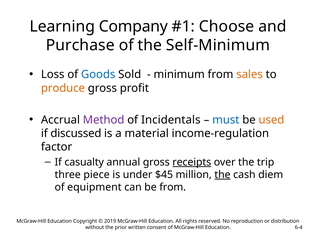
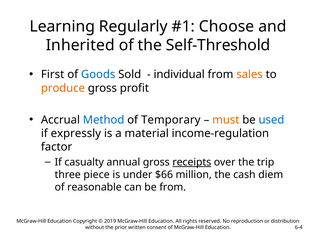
Company: Company -> Regularly
Purchase: Purchase -> Inherited
Self-Minimum: Self-Minimum -> Self-Threshold
Loss: Loss -> First
minimum: minimum -> individual
Method colour: purple -> blue
Incidentals: Incidentals -> Temporary
must colour: blue -> orange
used colour: orange -> blue
discussed: discussed -> expressly
$45: $45 -> $66
the at (222, 174) underline: present -> none
equipment: equipment -> reasonable
